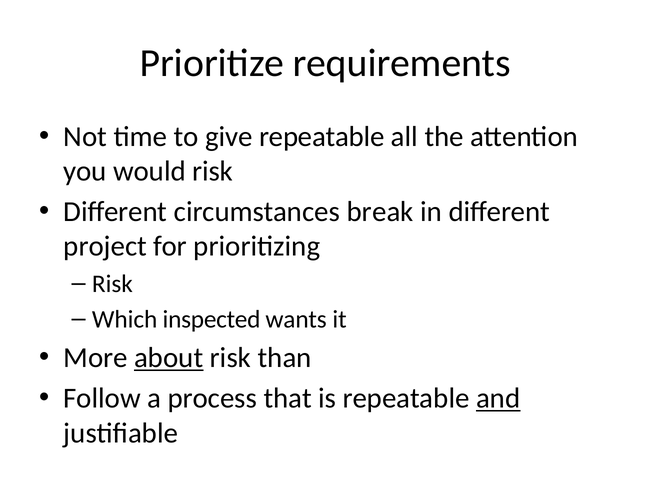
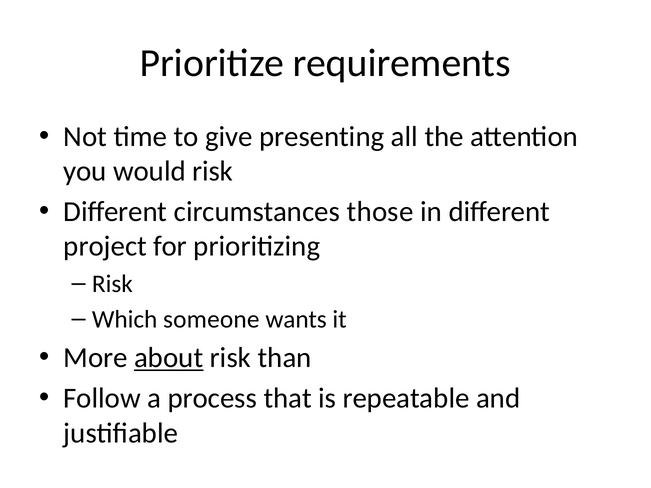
give repeatable: repeatable -> presenting
break: break -> those
inspected: inspected -> someone
and underline: present -> none
